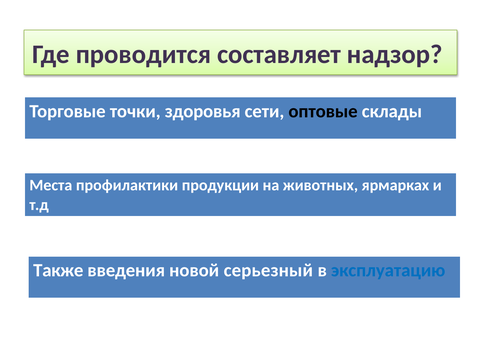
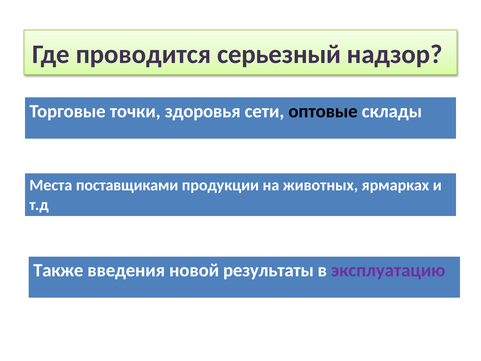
составляет: составляет -> серьезный
профилактики: профилактики -> поставщиками
серьезный: серьезный -> результаты
эксплуатацию colour: blue -> purple
